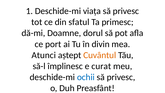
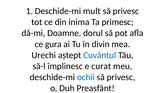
viața: viața -> mult
sfatul: sfatul -> inima
port: port -> gura
Atunci: Atunci -> Urechi
Cuvântul colour: orange -> blue
